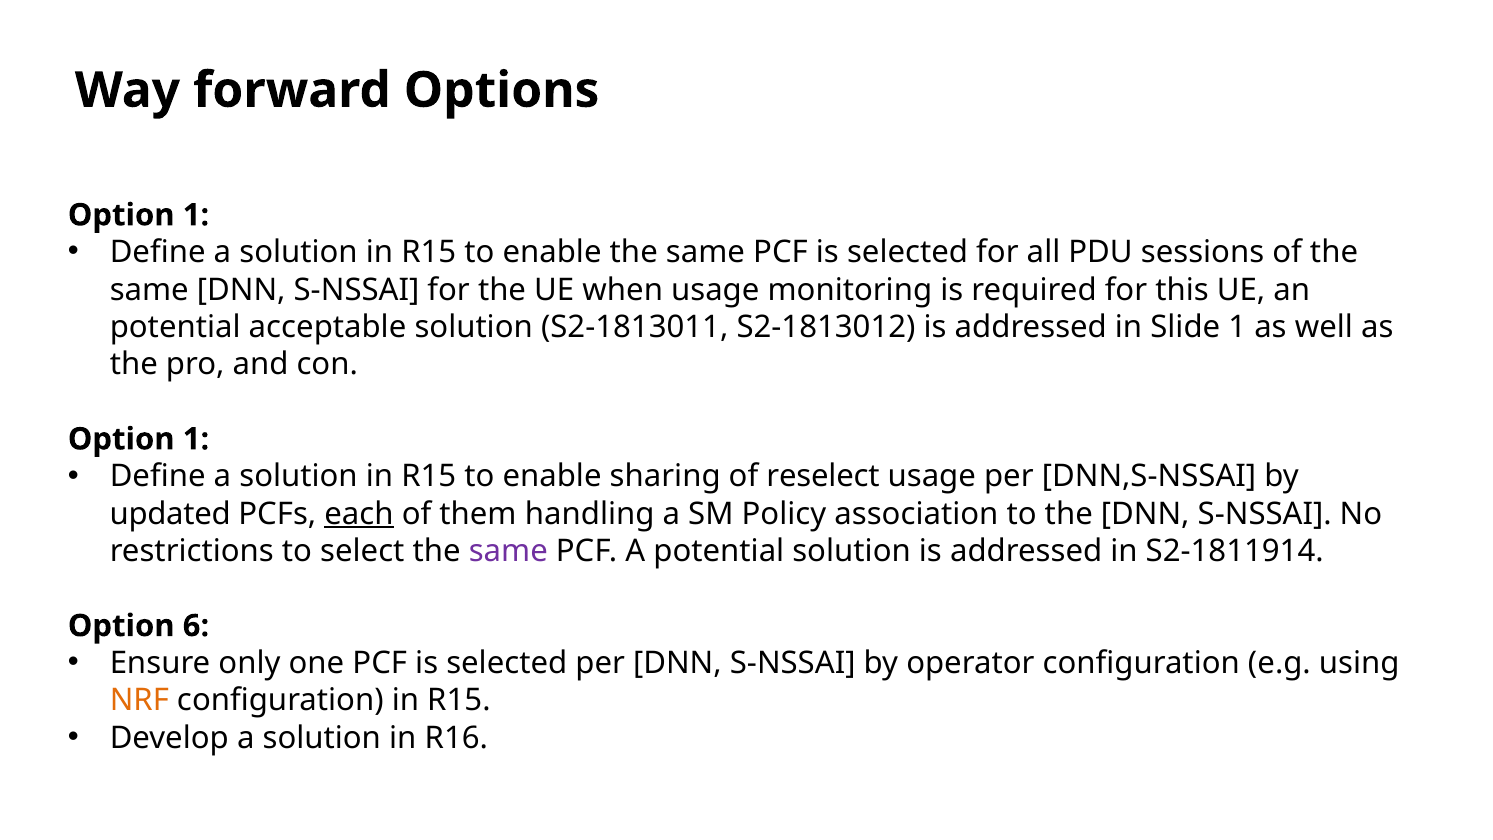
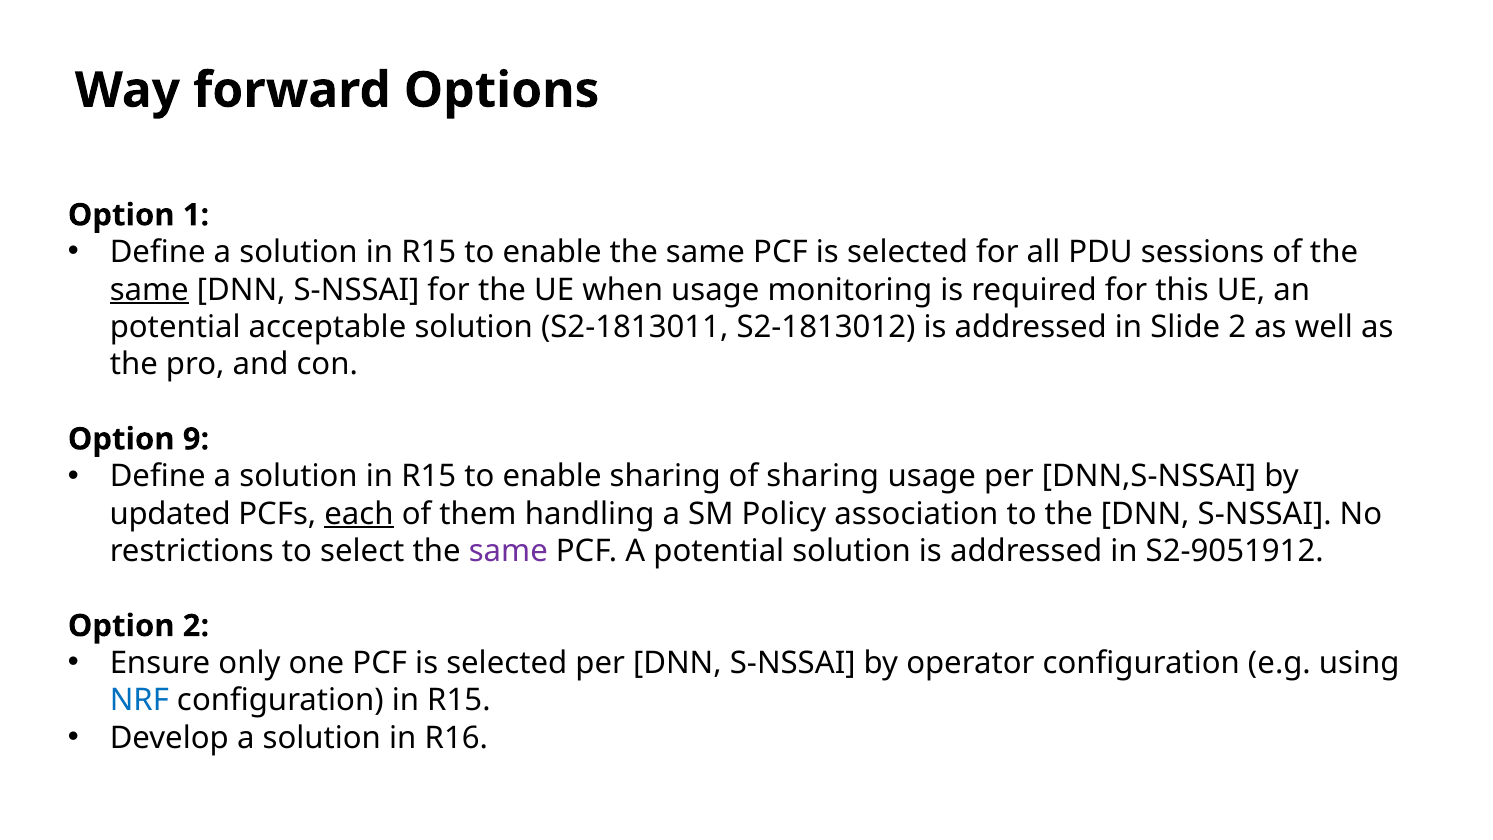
same at (149, 290) underline: none -> present
Slide 1: 1 -> 2
1 at (196, 439): 1 -> 9
of reselect: reselect -> sharing
S2-1811914: S2-1811914 -> S2-9051912
Option 6: 6 -> 2
NRF colour: orange -> blue
